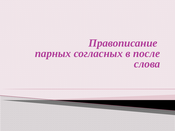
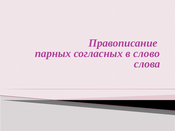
после: после -> слово
